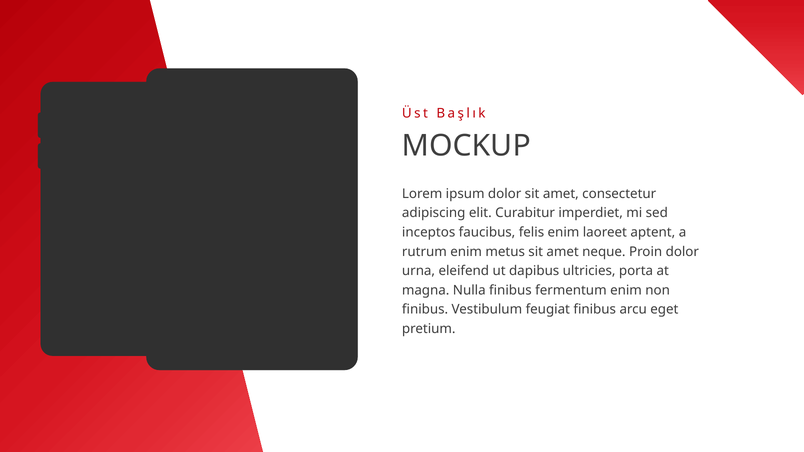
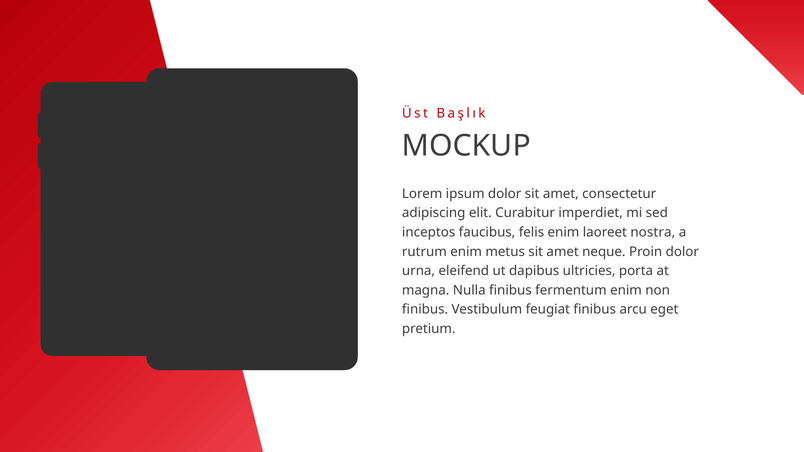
aptent: aptent -> nostra
